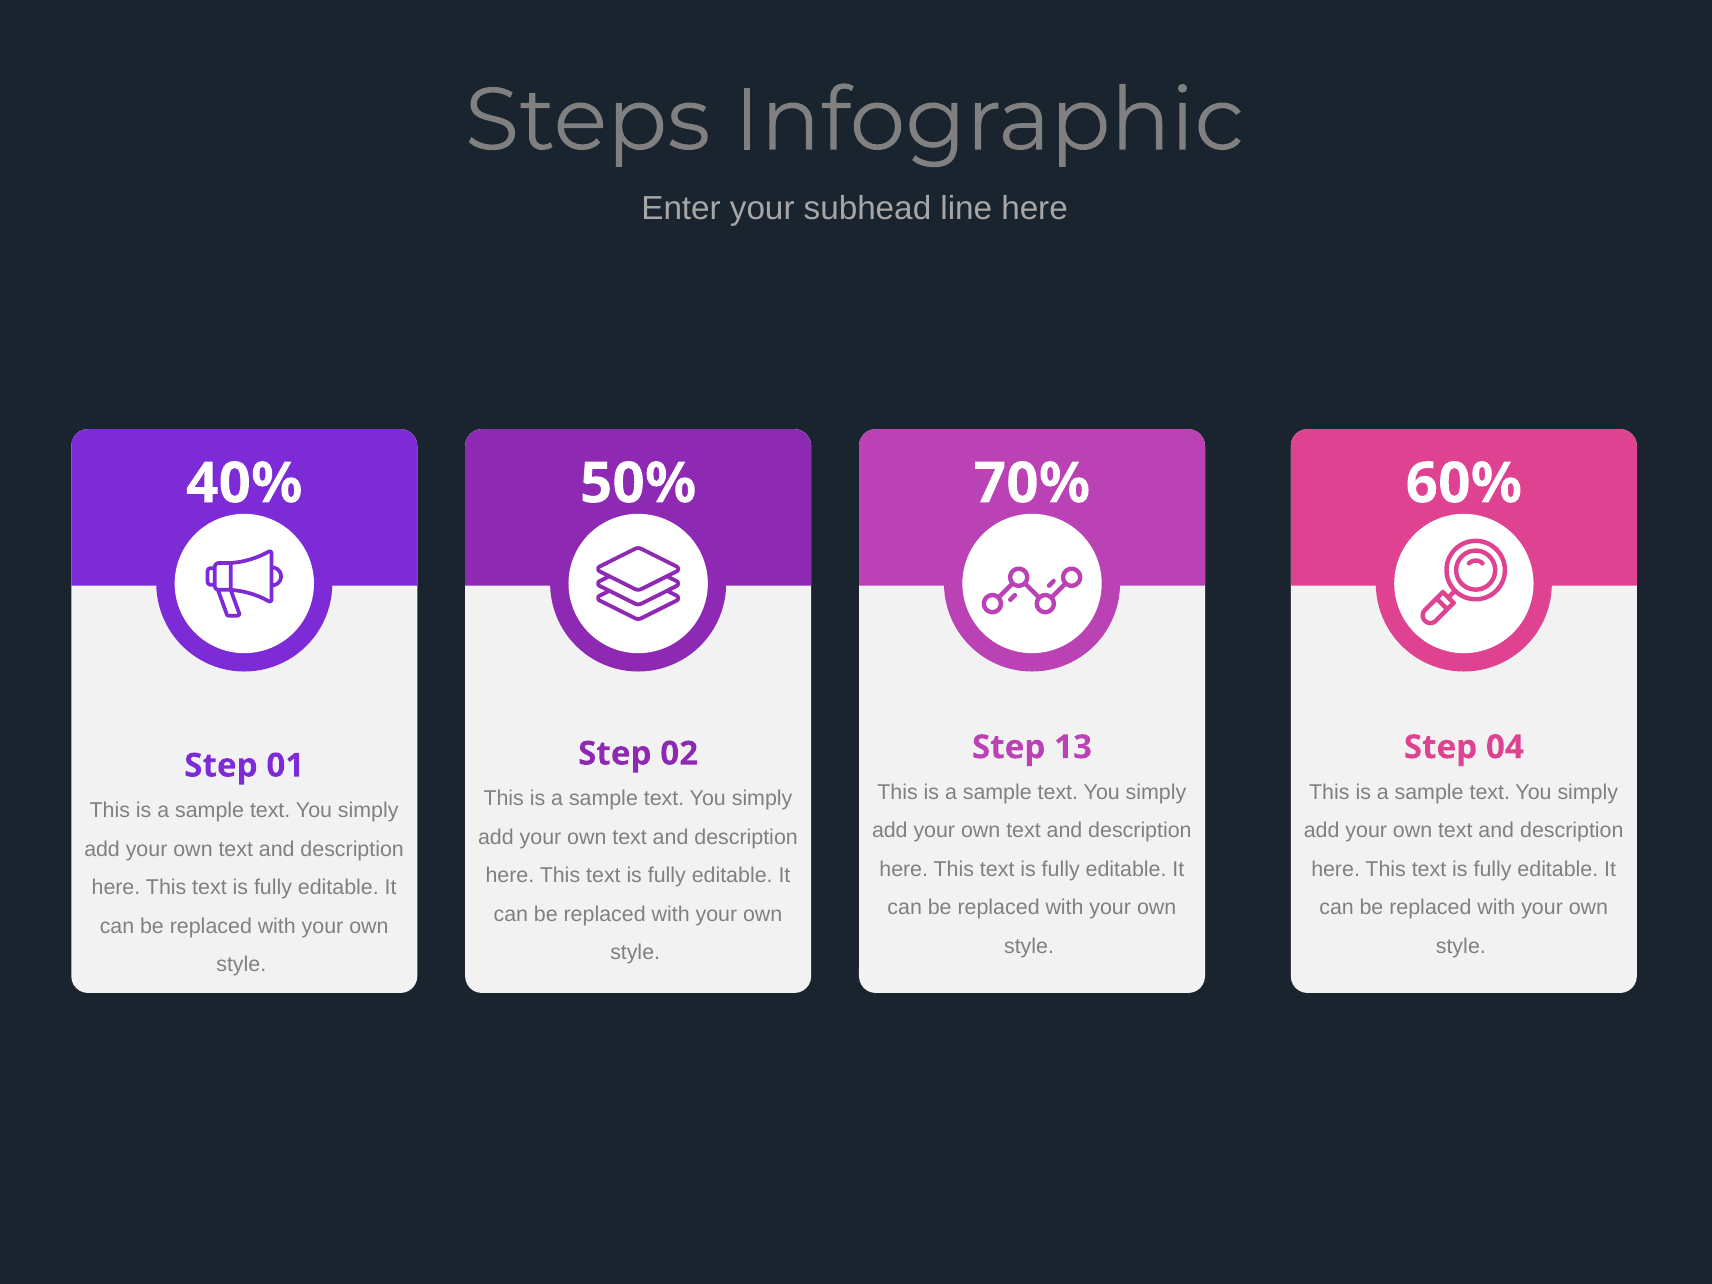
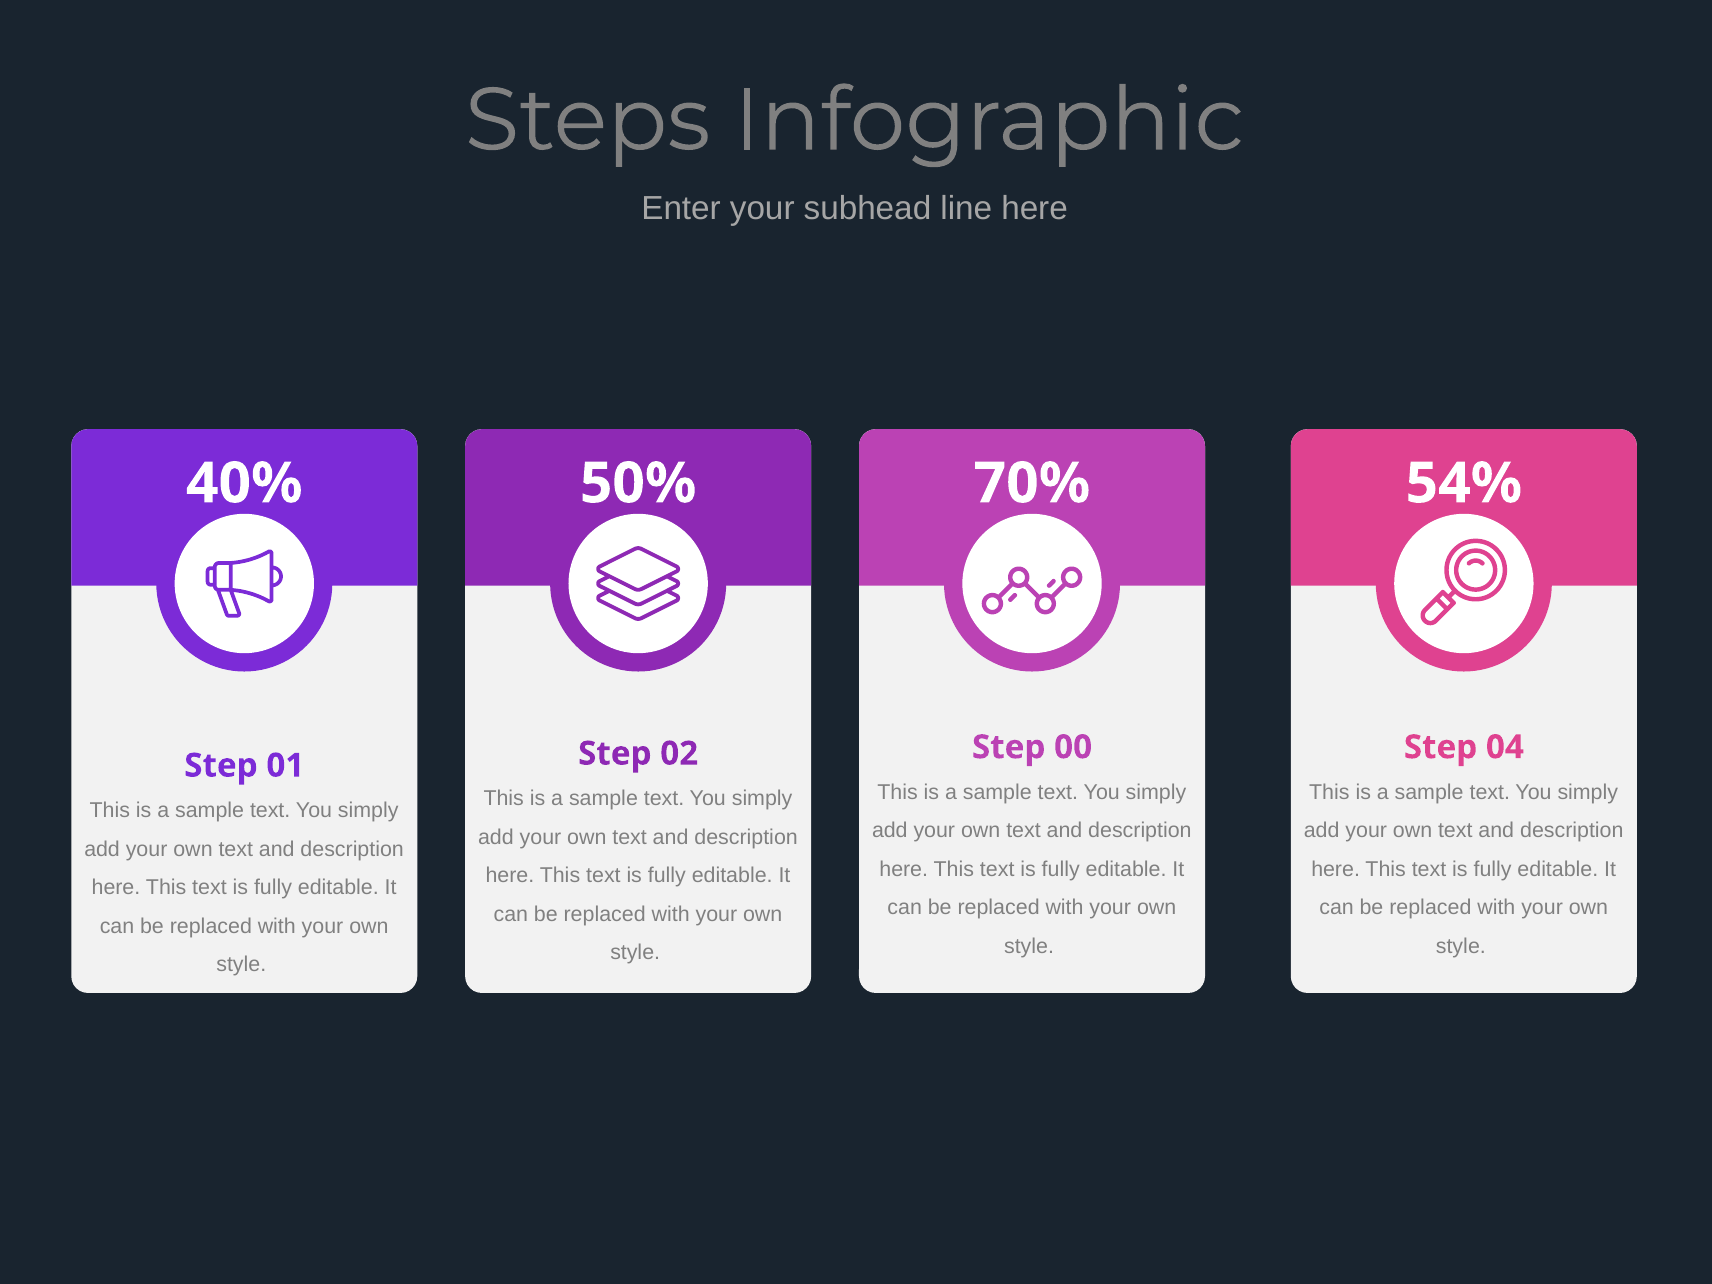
60%: 60% -> 54%
13: 13 -> 00
